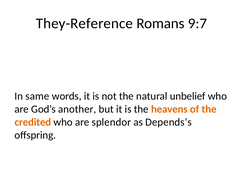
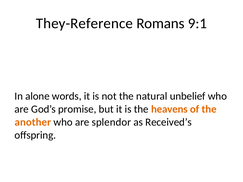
9:7: 9:7 -> 9:1
same: same -> alone
another: another -> promise
credited: credited -> another
Depends’s: Depends’s -> Received’s
